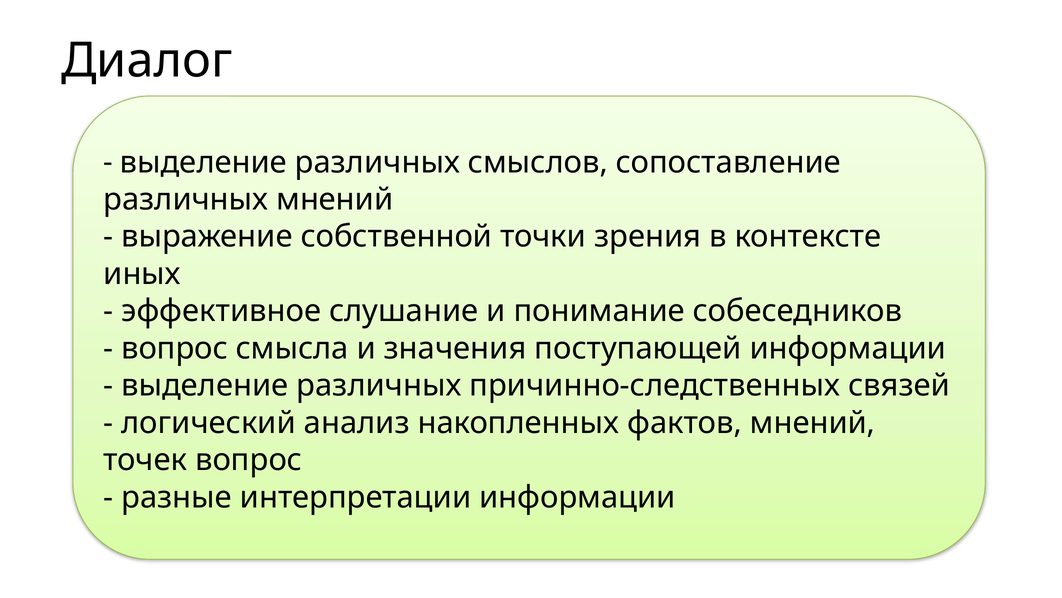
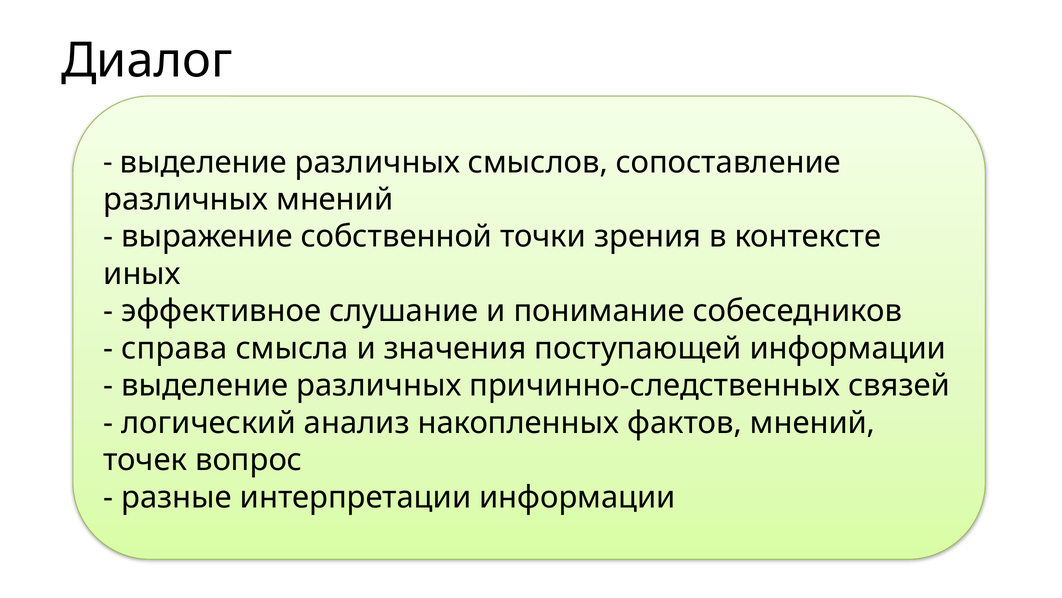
вопрос at (175, 348): вопрос -> справа
